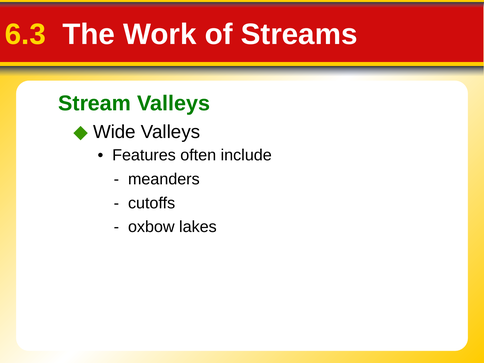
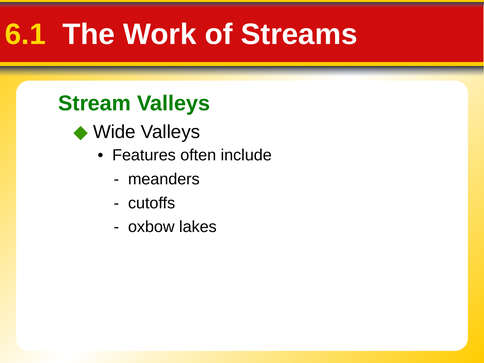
6.3: 6.3 -> 6.1
